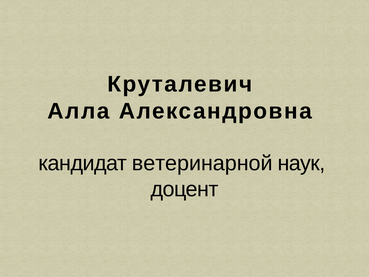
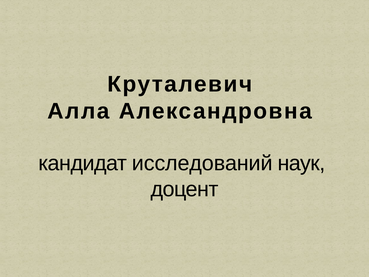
ветеринарной: ветеринарной -> исследований
